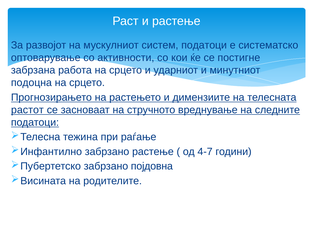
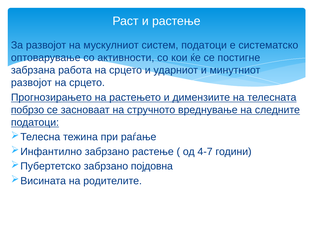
подоцна at (31, 83): подоцна -> развојот
растот: растот -> побрзо
